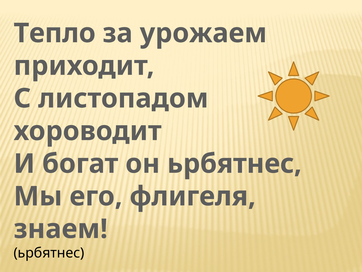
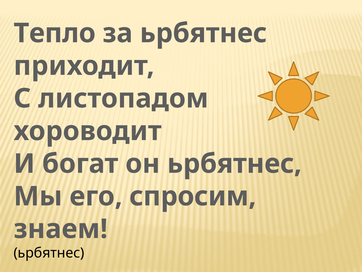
за урожаем: урожаем -> ьрбятнес
флигеля: флигеля -> спросим
